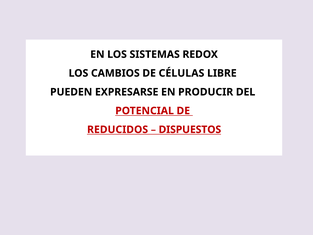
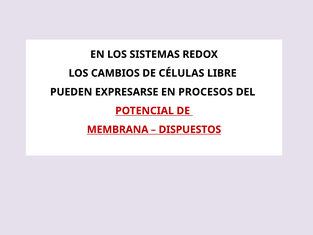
PRODUCIR: PRODUCIR -> PROCESOS
REDUCIDOS: REDUCIDOS -> MEMBRANA
